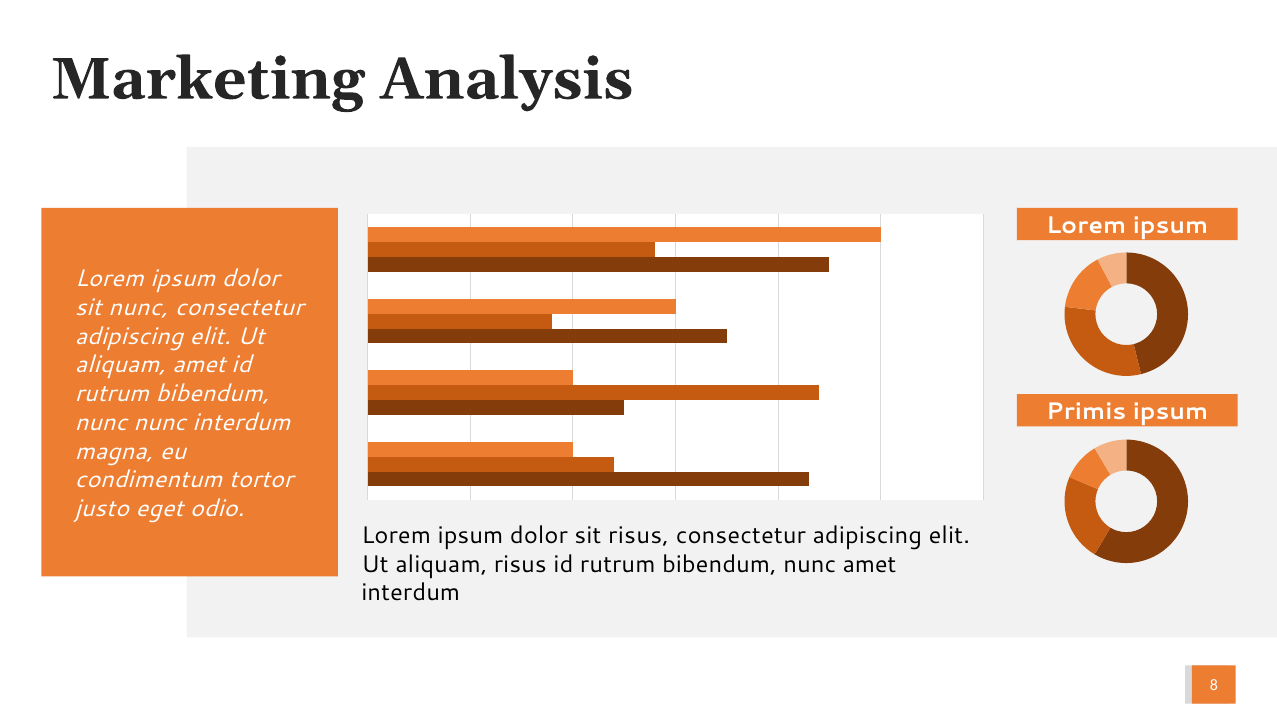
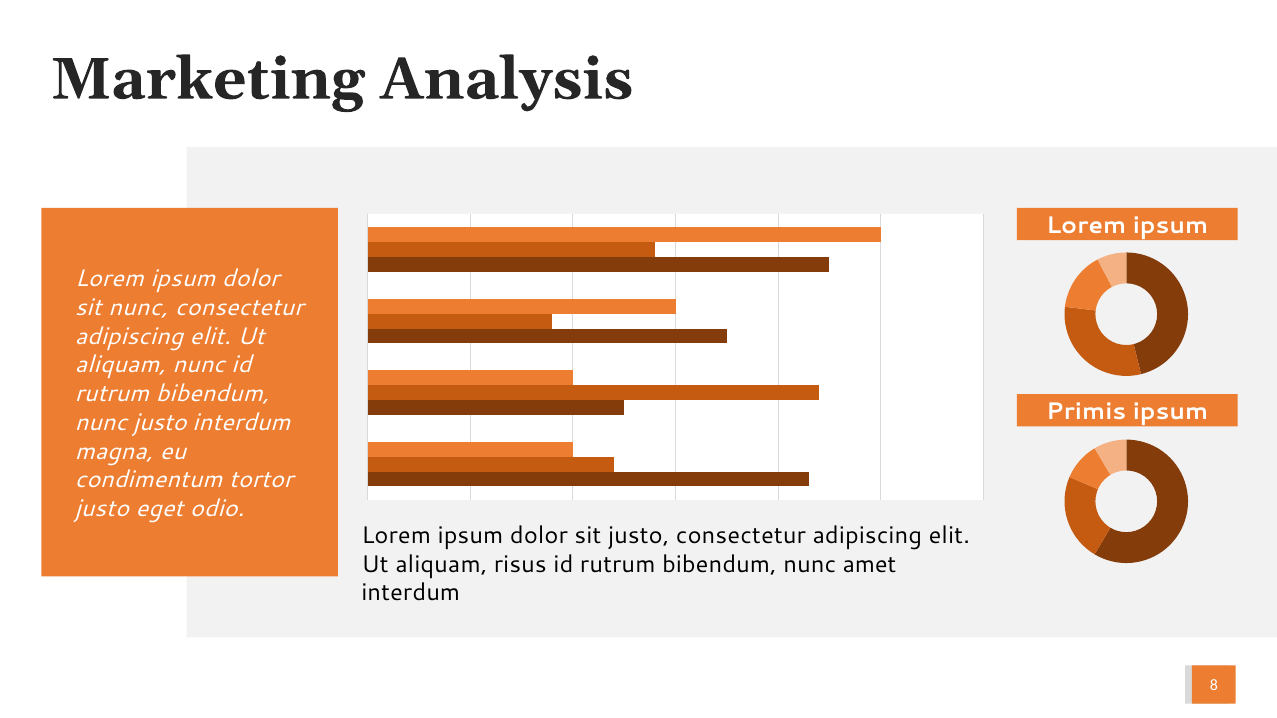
aliquam amet: amet -> nunc
nunc nunc: nunc -> justo
sit risus: risus -> justo
